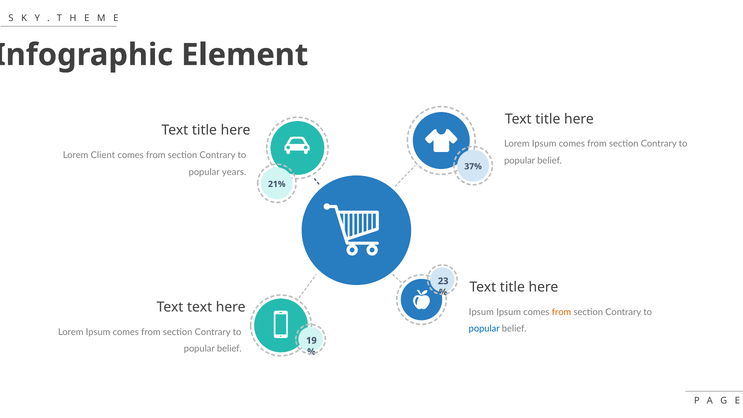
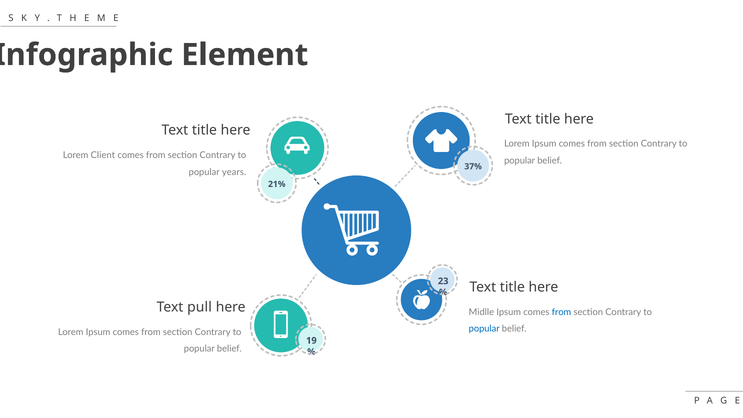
Text text: text -> pull
Ipsum at (481, 312): Ipsum -> Midlle
from at (562, 312) colour: orange -> blue
